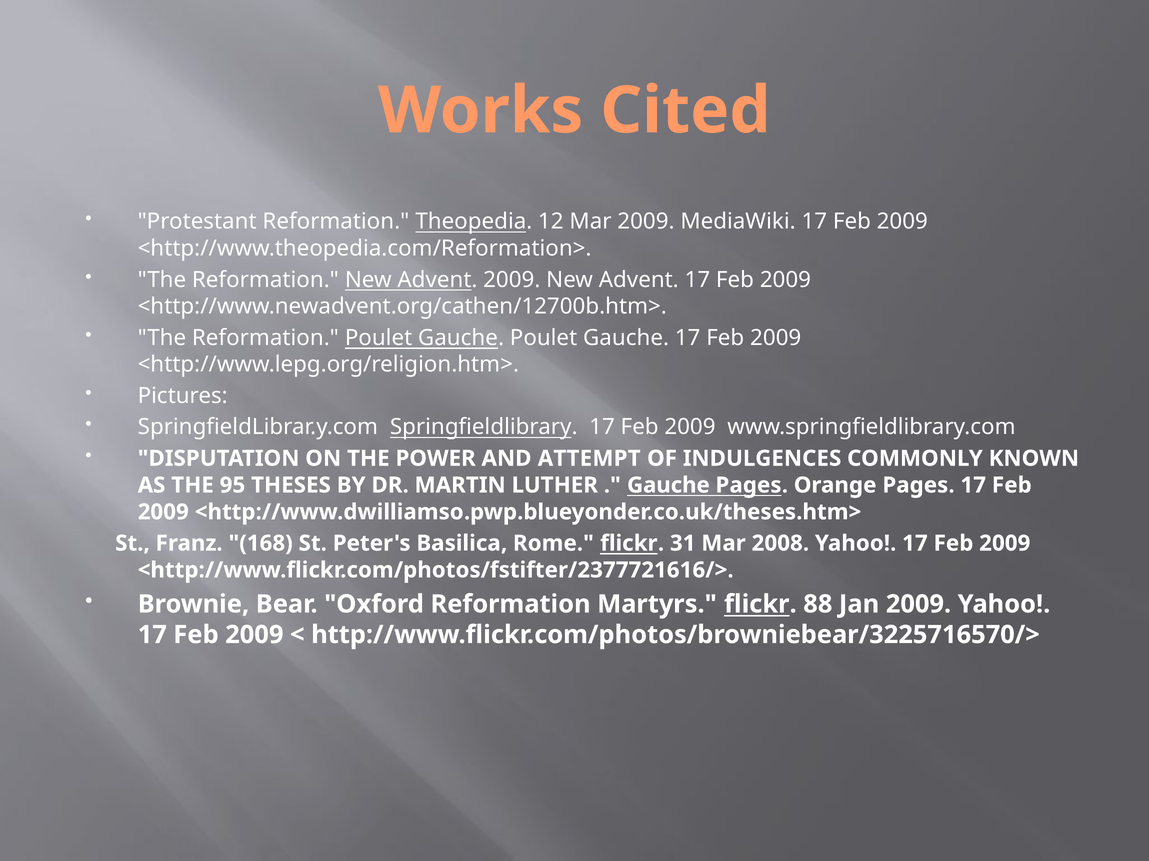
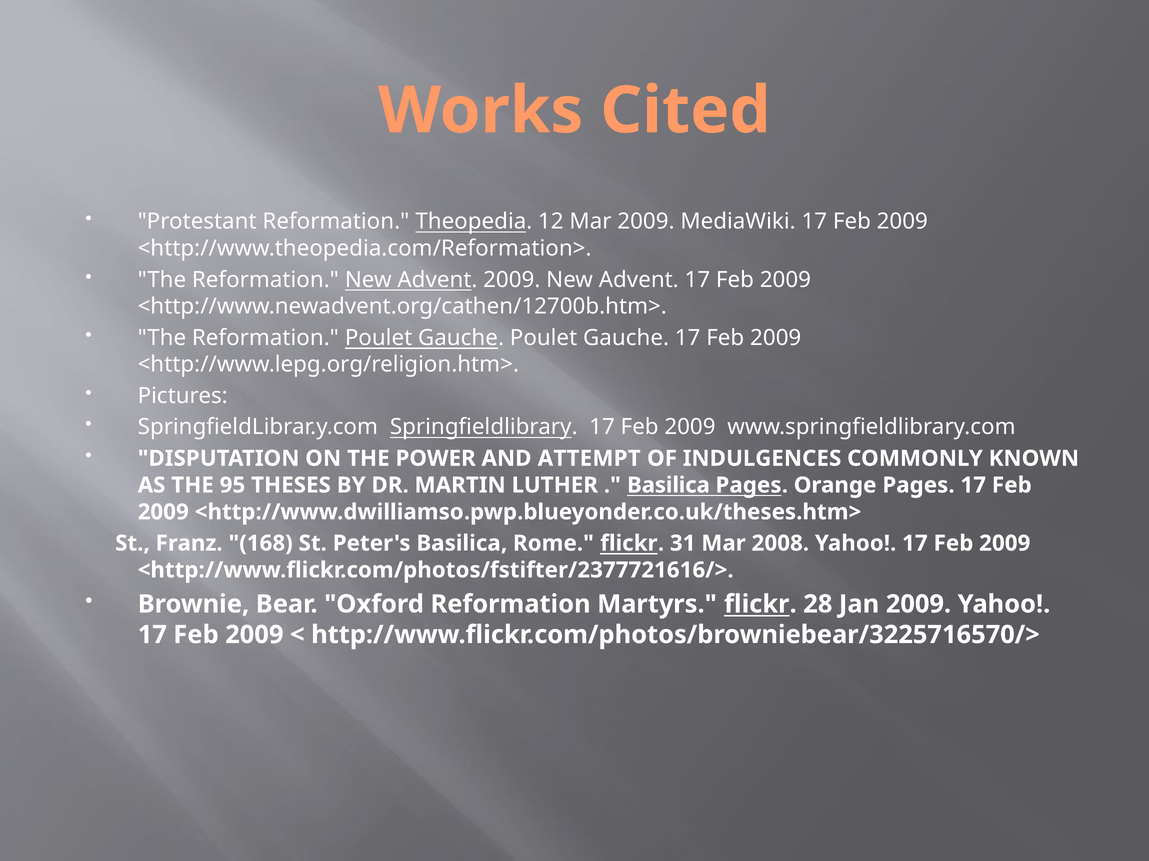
Gauche at (668, 486): Gauche -> Basilica
88: 88 -> 28
